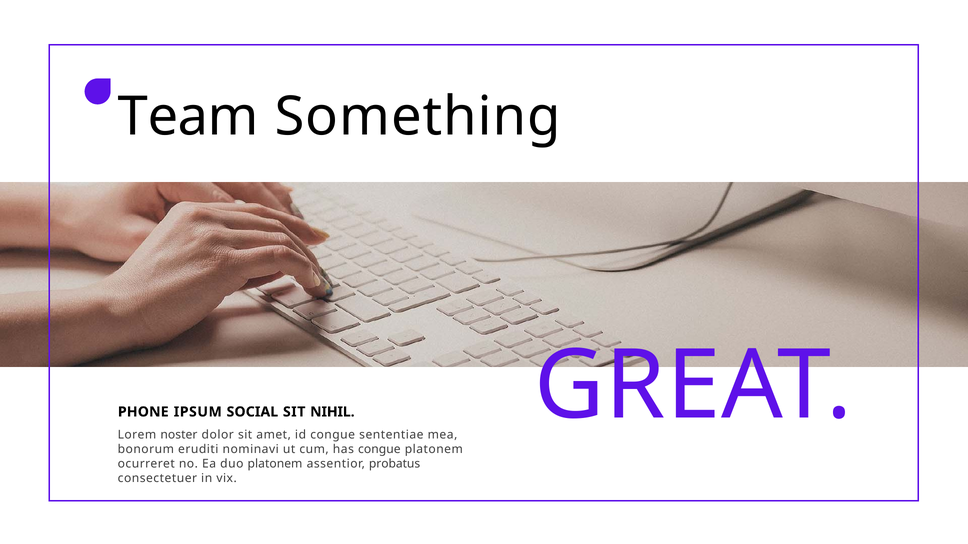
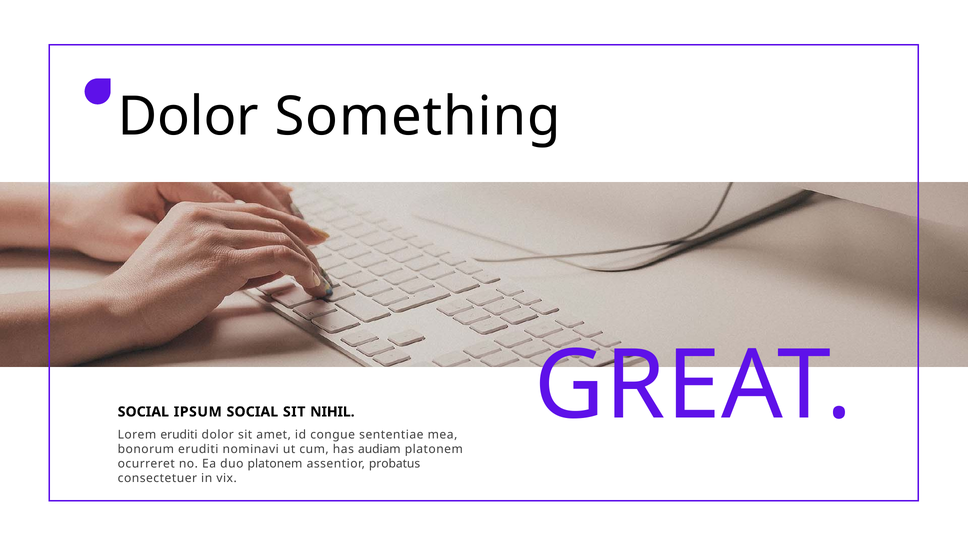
Team at (188, 117): Team -> Dolor
PHONE at (143, 412): PHONE -> SOCIAL
Lorem noster: noster -> eruditi
has congue: congue -> audiam
